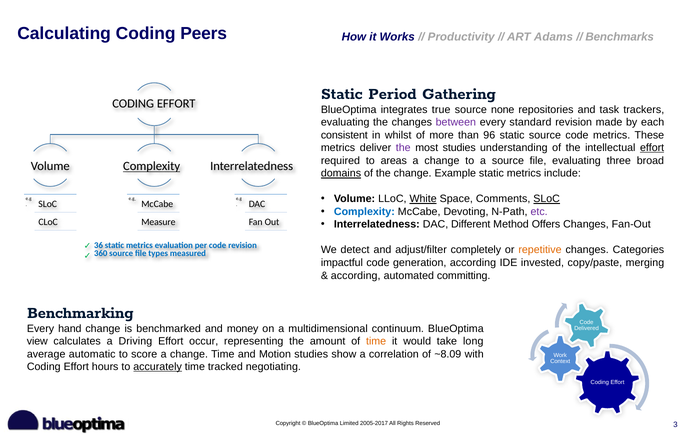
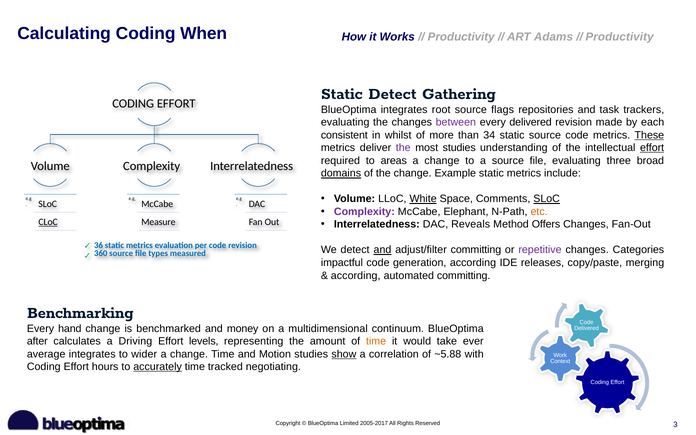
Peers: Peers -> When
Benchmarks at (620, 37): Benchmarks -> Productivity
Static Period: Period -> Detect
true: true -> root
none: none -> flags
every standard: standard -> delivered
96: 96 -> 34
These underline: none -> present
Complexity at (152, 166) underline: present -> none
Complexity at (364, 212) colour: blue -> purple
Devoting: Devoting -> Elephant
etc colour: purple -> orange
CLoC underline: none -> present
Different: Different -> Reveals
and at (382, 250) underline: none -> present
adjust/filter completely: completely -> committing
repetitive colour: orange -> purple
invested: invested -> releases
view: view -> after
occur: occur -> levels
long: long -> ever
average automatic: automatic -> integrates
score: score -> wider
show underline: none -> present
~8.09: ~8.09 -> ~5.88
